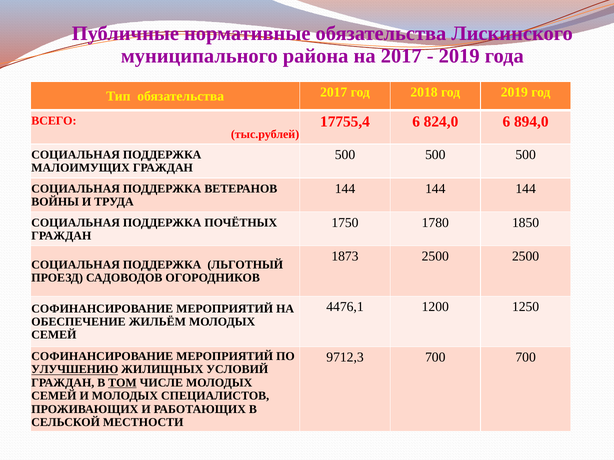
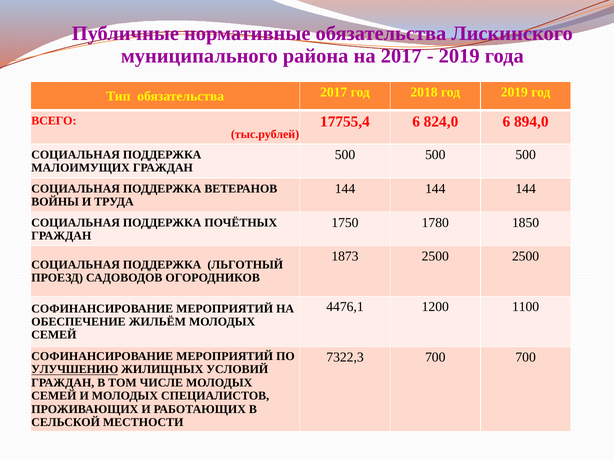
1250: 1250 -> 1100
9712,3: 9712,3 -> 7322,3
ТОМ underline: present -> none
